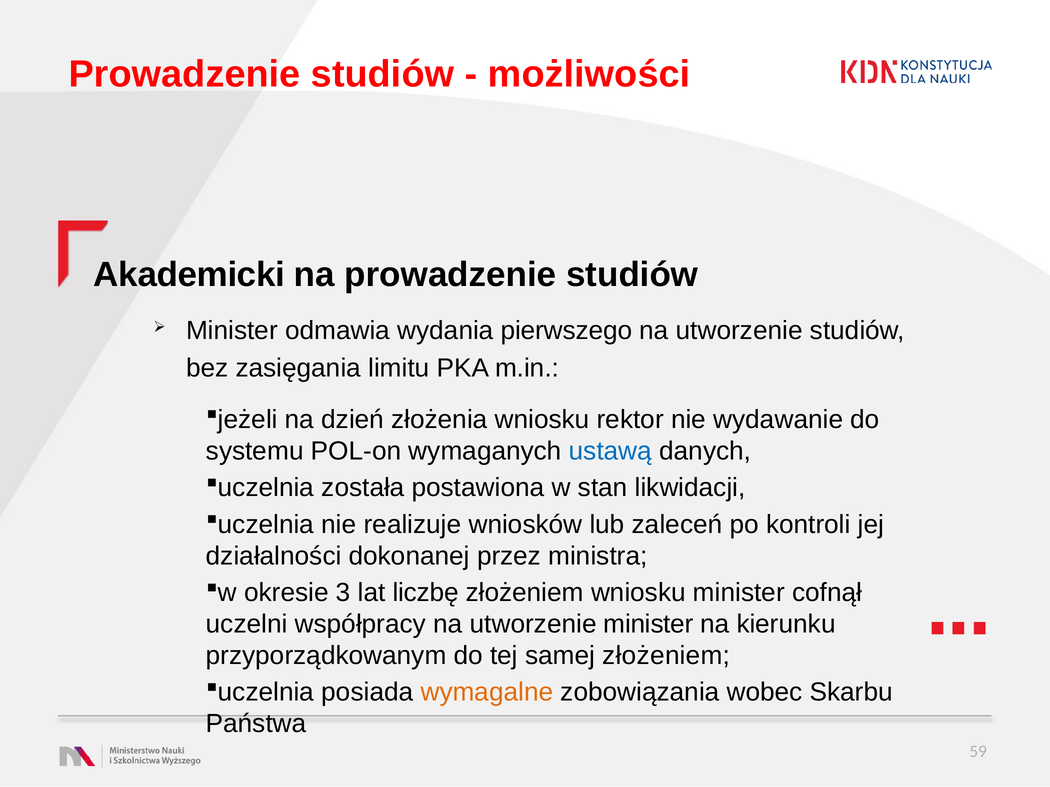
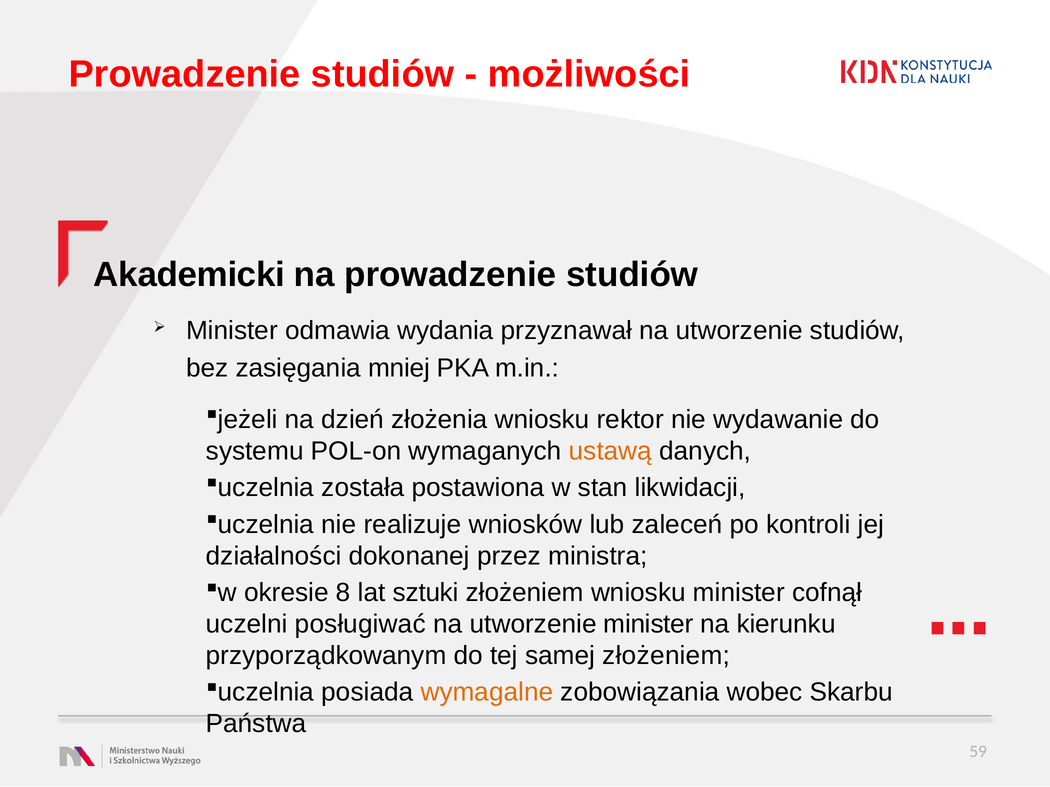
pierwszego: pierwszego -> przyznawał
limitu: limitu -> mniej
ustawą colour: blue -> orange
3: 3 -> 8
liczbę: liczbę -> sztuki
współpracy: współpracy -> posługiwać
